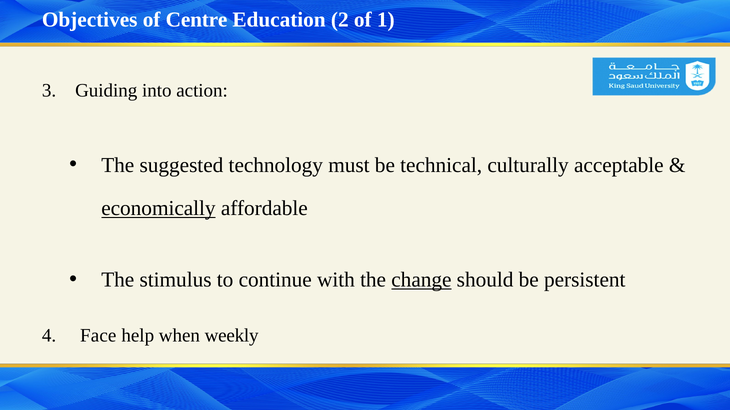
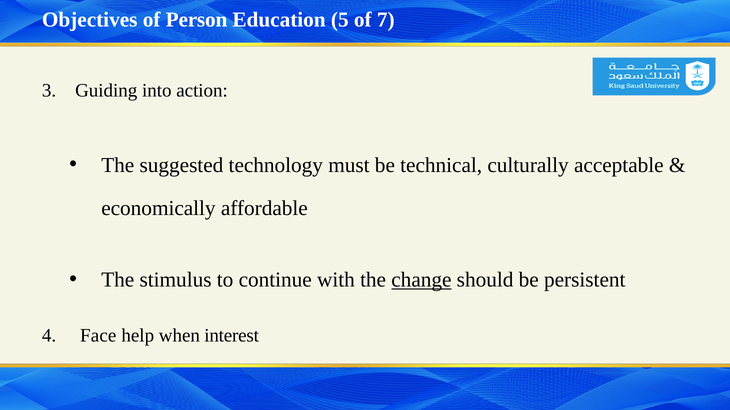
Centre: Centre -> Person
2: 2 -> 5
1: 1 -> 7
economically underline: present -> none
weekly: weekly -> interest
